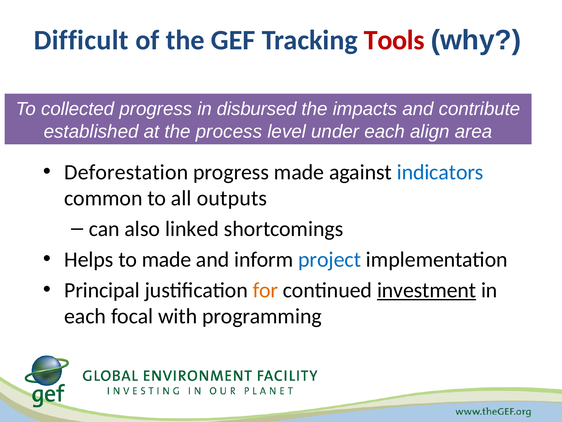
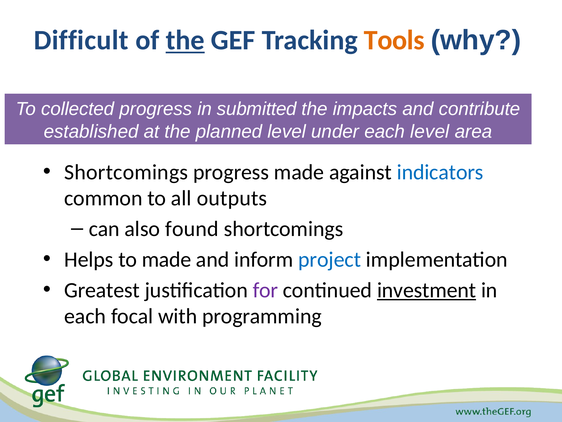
the at (185, 40) underline: none -> present
Tools colour: red -> orange
disbursed: disbursed -> submitted
process: process -> planned
each align: align -> level
Deforestation at (126, 172): Deforestation -> Shortcomings
linked: linked -> found
Principal: Principal -> Greatest
for colour: orange -> purple
